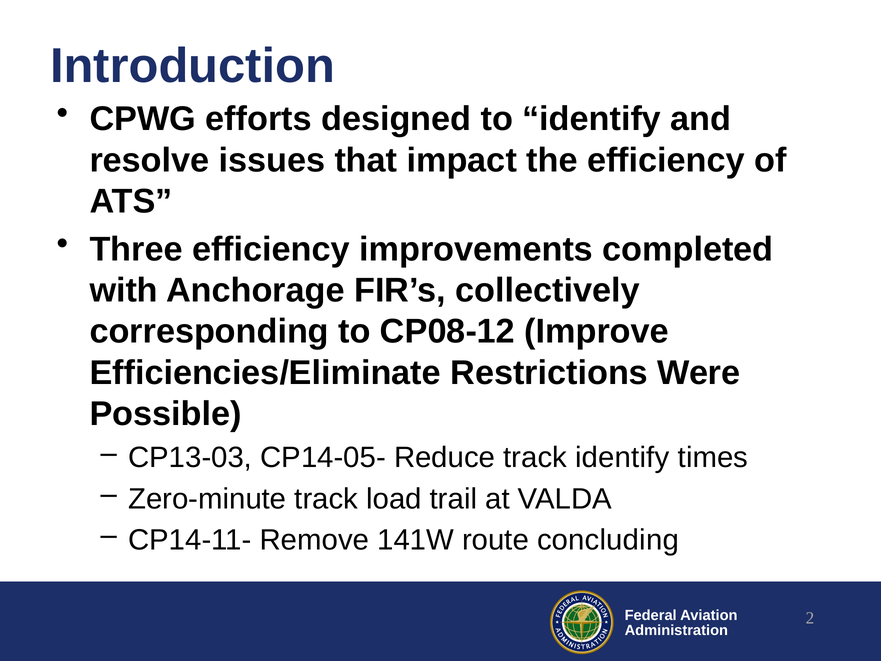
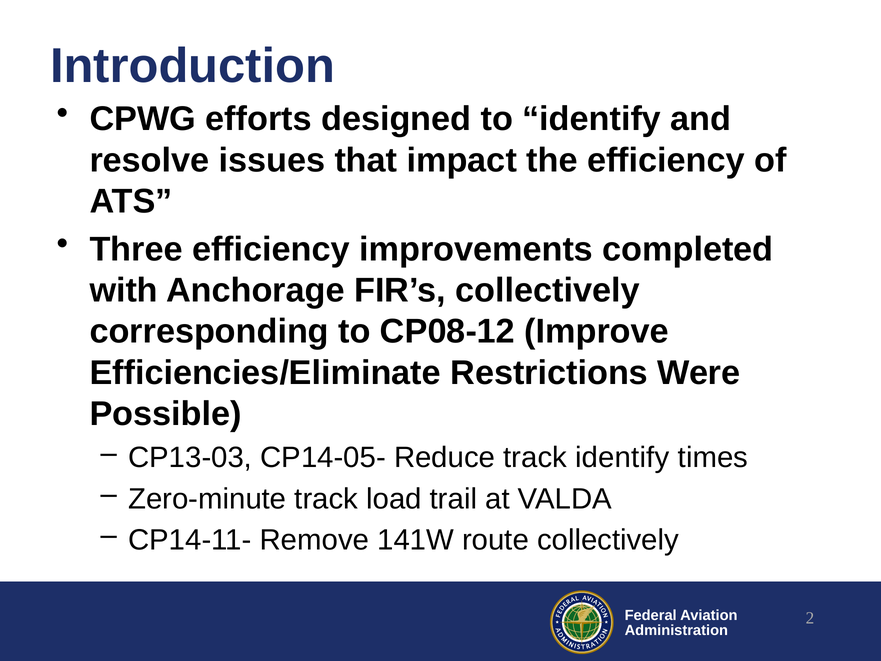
route concluding: concluding -> collectively
